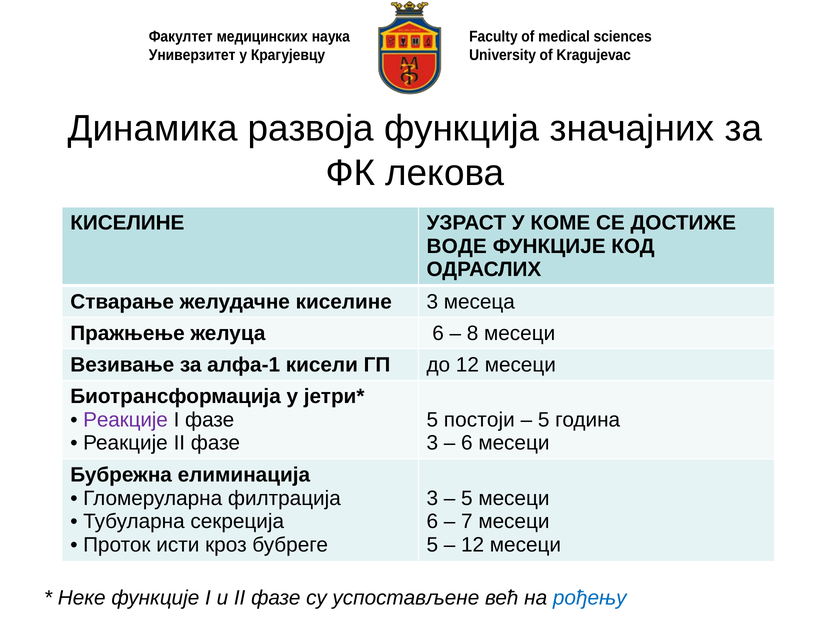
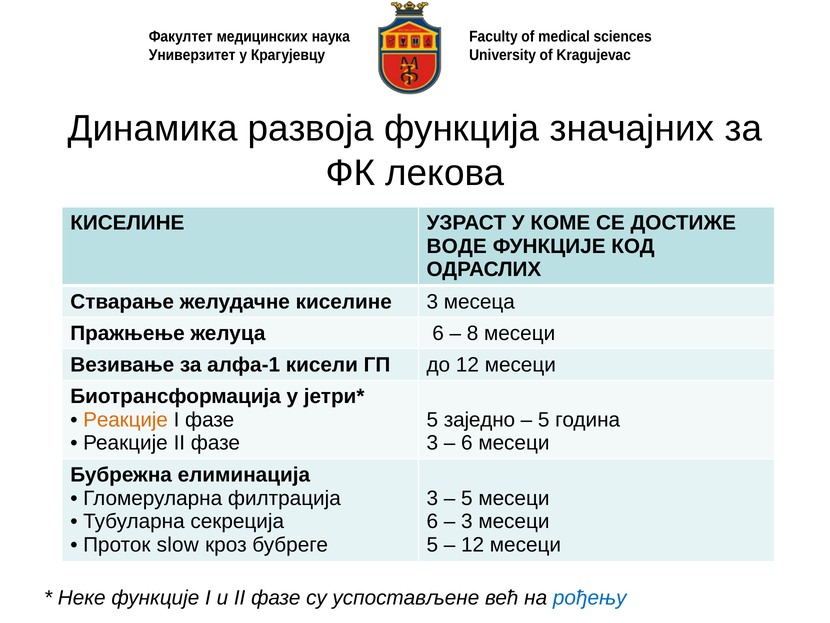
Реакције at (126, 419) colour: purple -> orange
постоји: постоји -> заједно
7 at (467, 521): 7 -> 3
исти: исти -> slow
